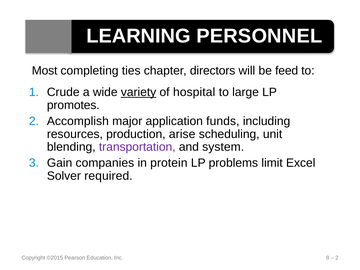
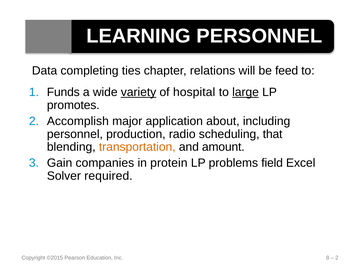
Most: Most -> Data
directors: directors -> relations
Crude: Crude -> Funds
large underline: none -> present
funds: funds -> about
resources at (75, 134): resources -> personnel
arise: arise -> radio
unit: unit -> that
transportation colour: purple -> orange
system: system -> amount
limit: limit -> field
